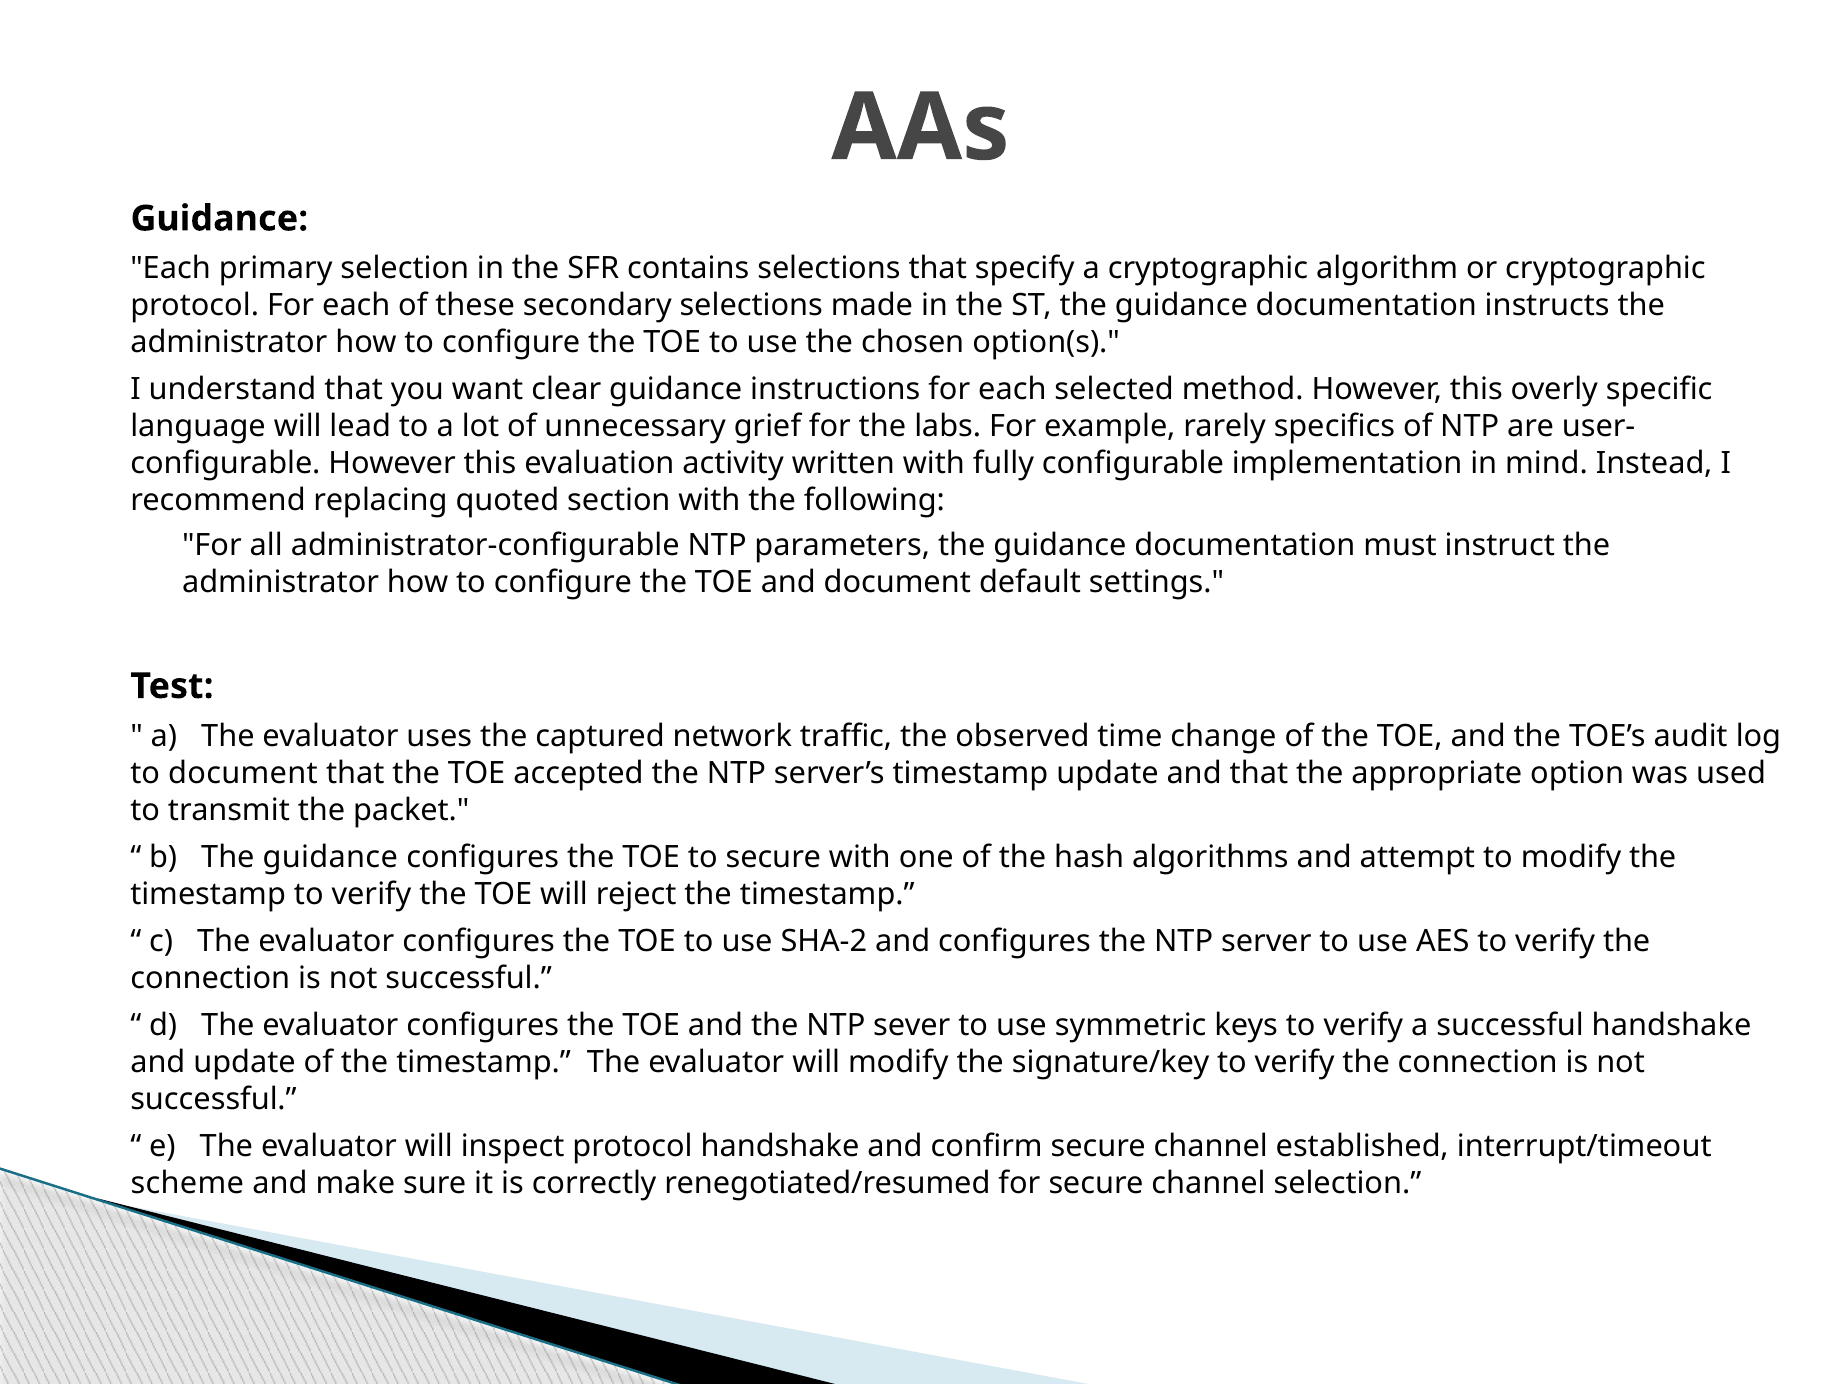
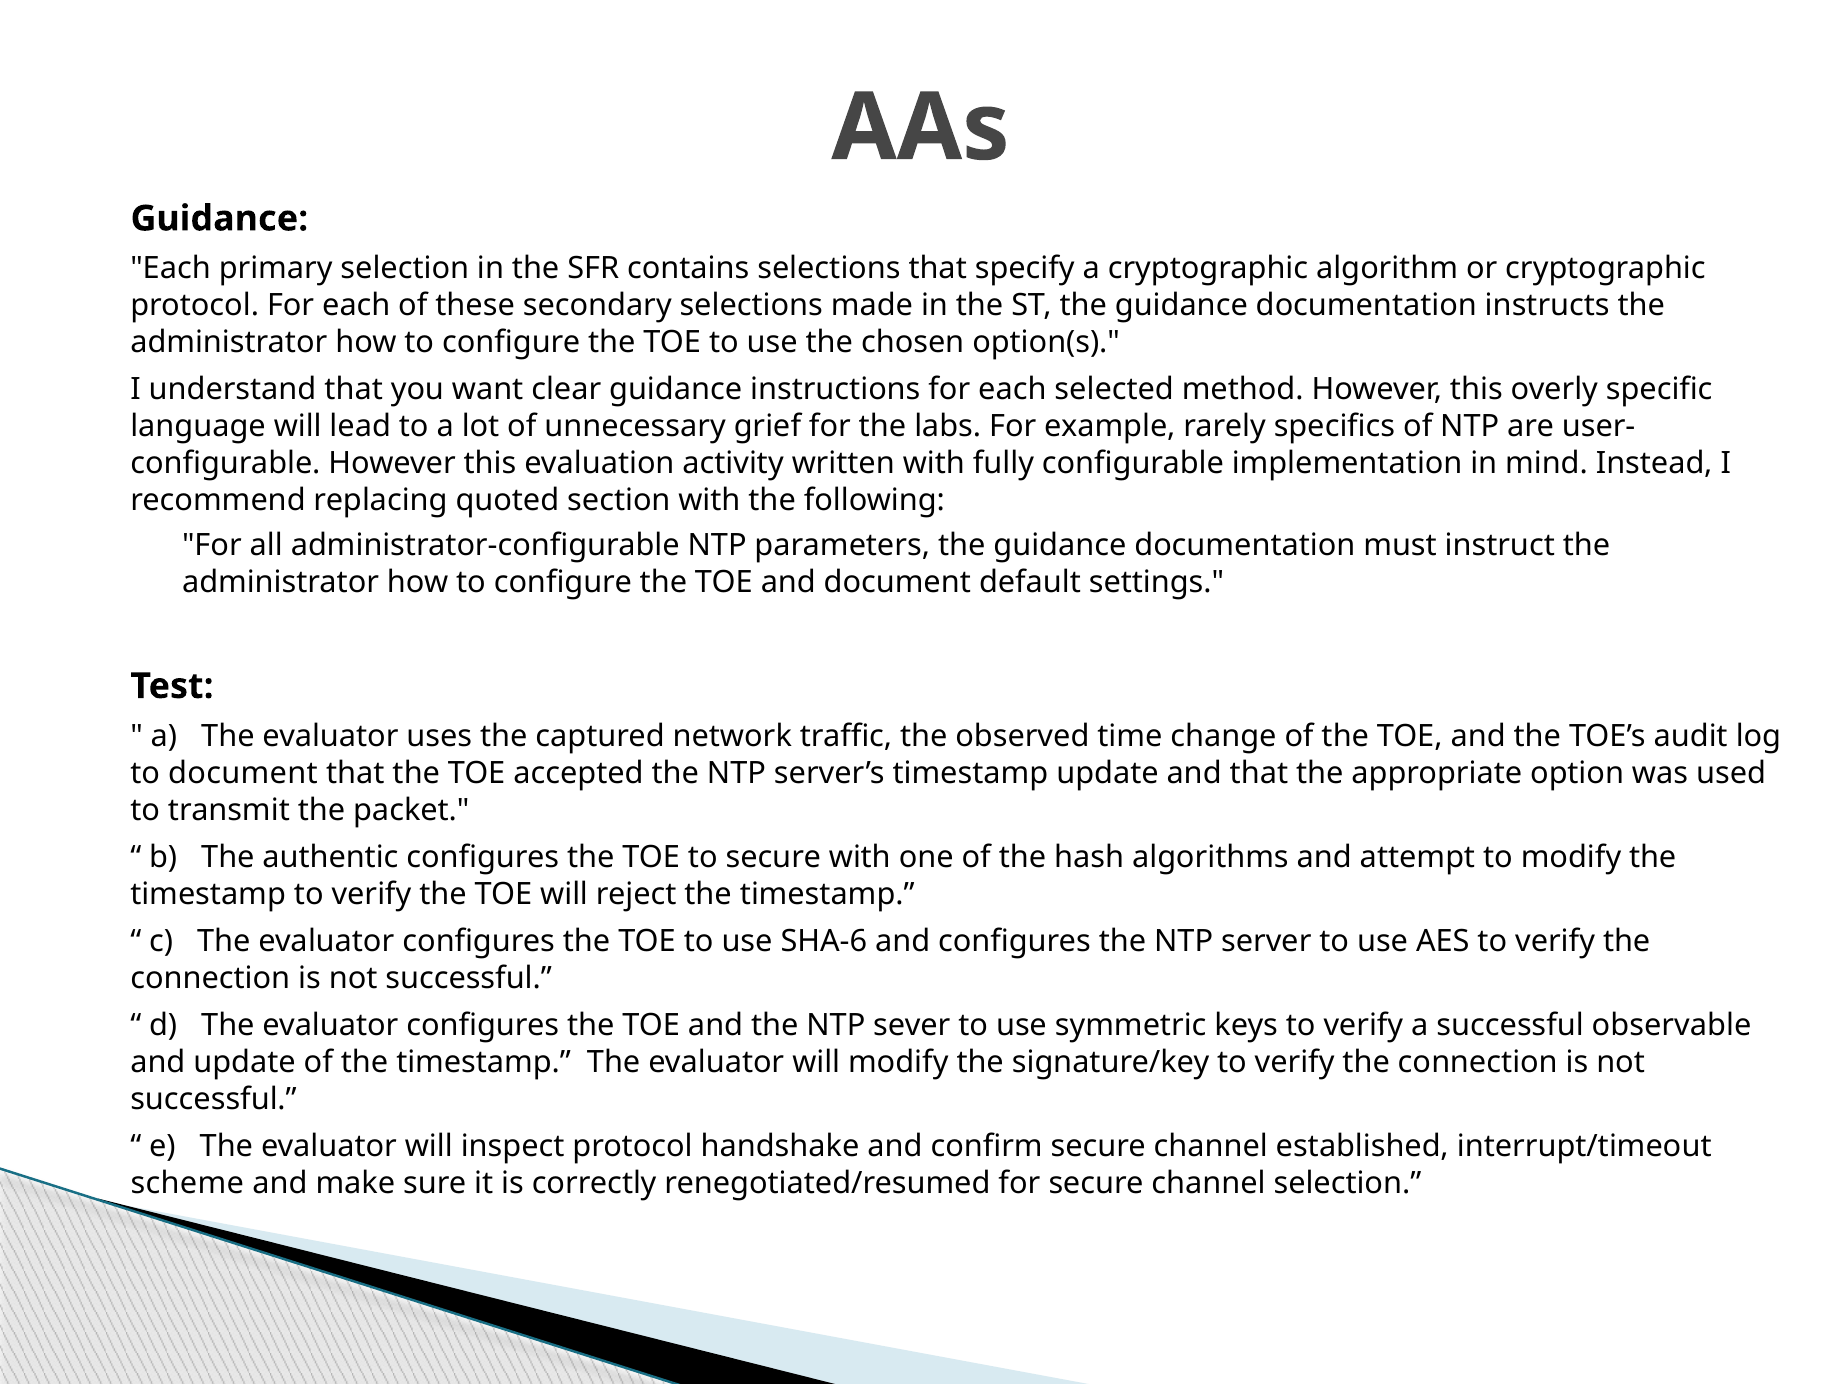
b The guidance: guidance -> authentic
SHA-2: SHA-2 -> SHA-6
successful handshake: handshake -> observable
